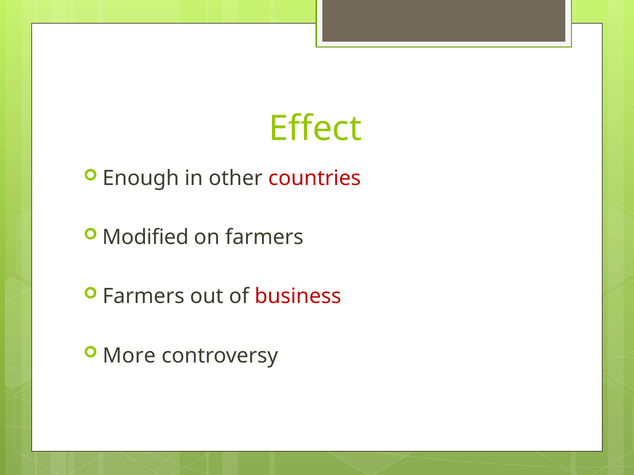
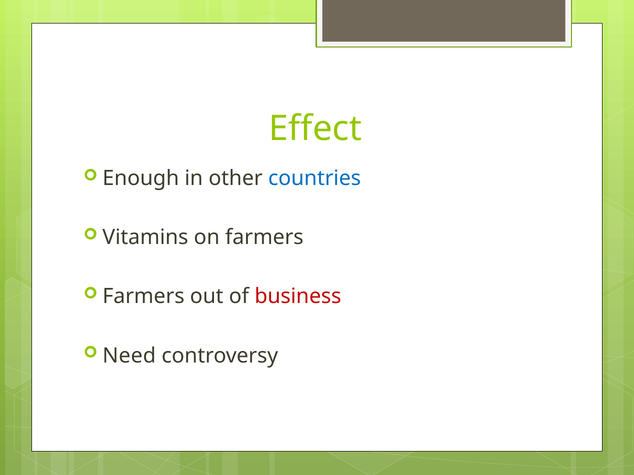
countries colour: red -> blue
Modified: Modified -> Vitamins
More: More -> Need
